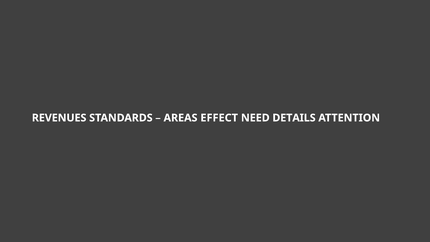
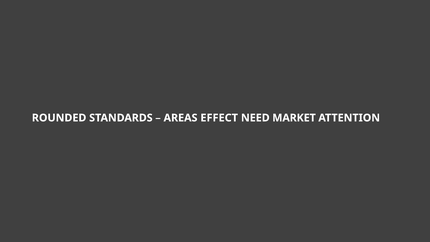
REVENUES: REVENUES -> ROUNDED
DETAILS: DETAILS -> MARKET
